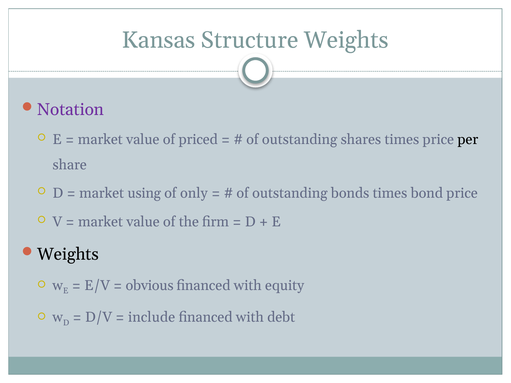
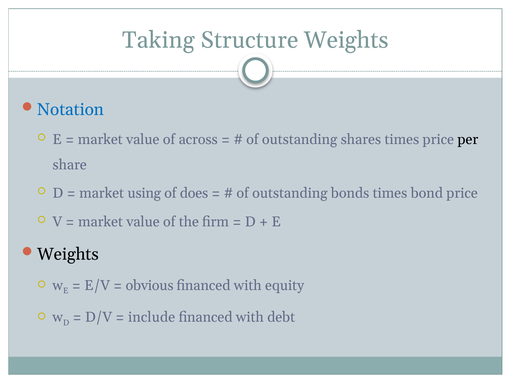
Kansas: Kansas -> Taking
Notation colour: purple -> blue
priced: priced -> across
only: only -> does
